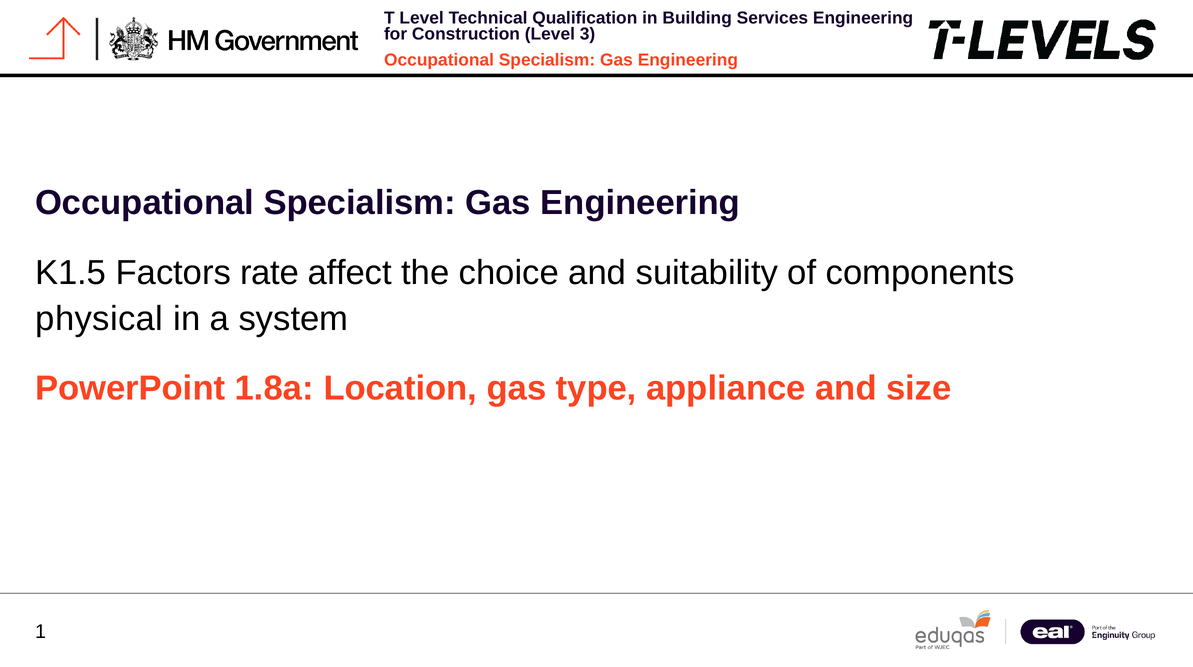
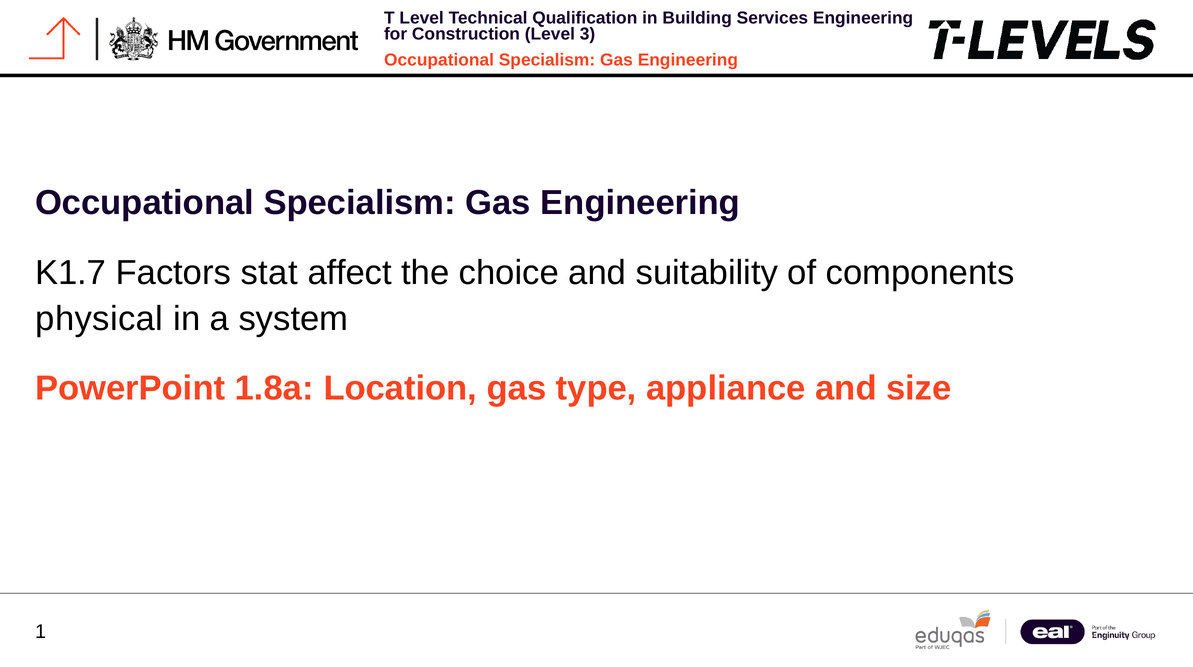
K1.5: K1.5 -> K1.7
rate: rate -> stat
